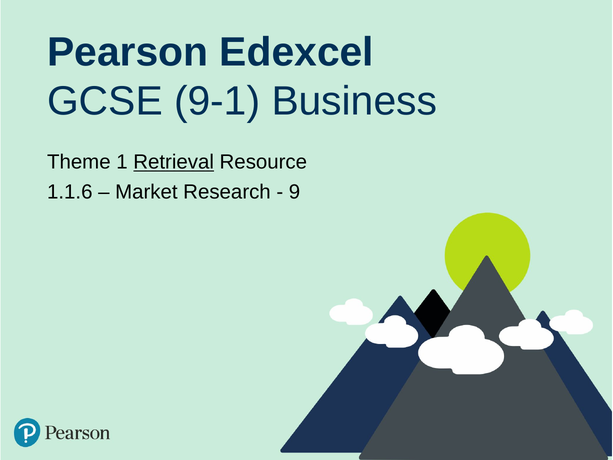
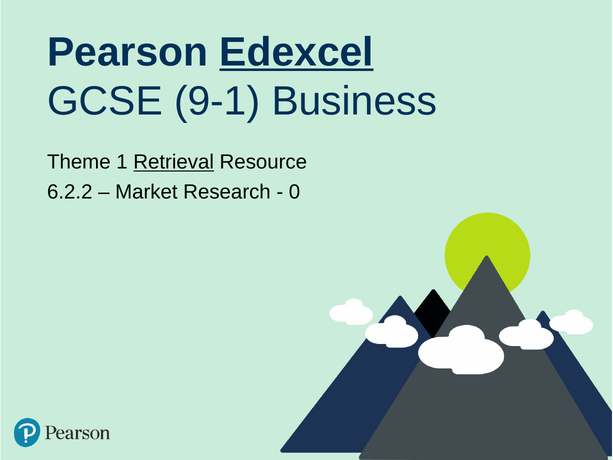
Edexcel underline: none -> present
1.1.6: 1.1.6 -> 6.2.2
9: 9 -> 0
